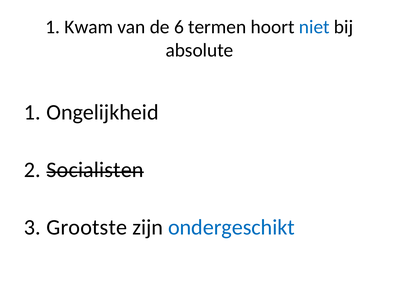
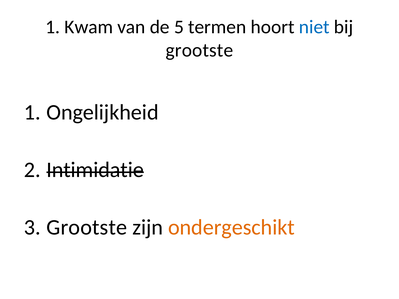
6: 6 -> 5
absolute at (199, 50): absolute -> grootste
Socialisten: Socialisten -> Intimidatie
ondergeschikt colour: blue -> orange
